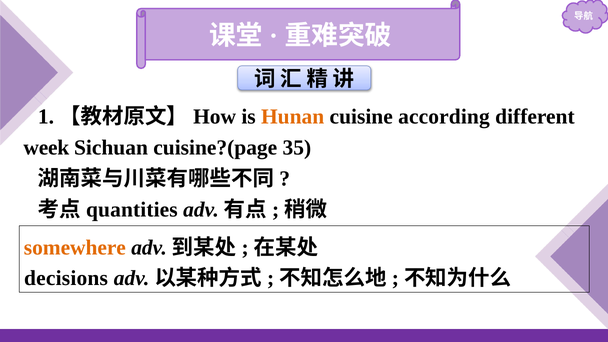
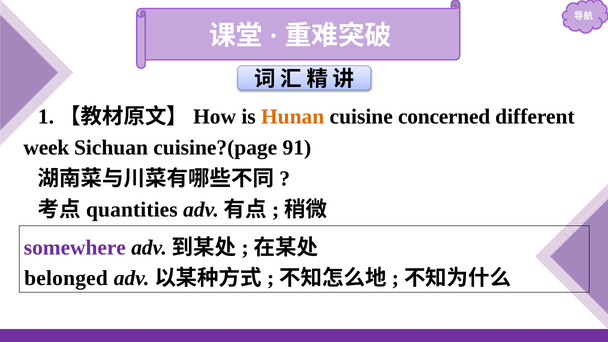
according: according -> concerned
35: 35 -> 91
somewhere colour: orange -> purple
decisions: decisions -> belonged
